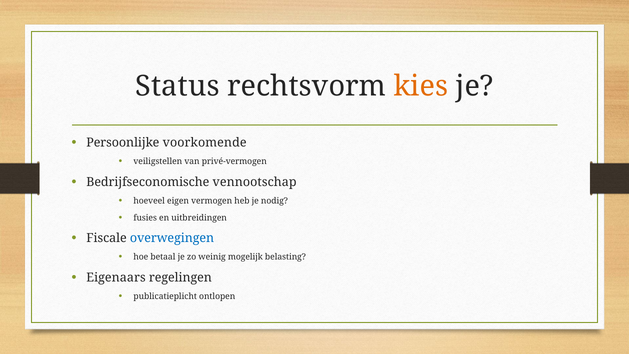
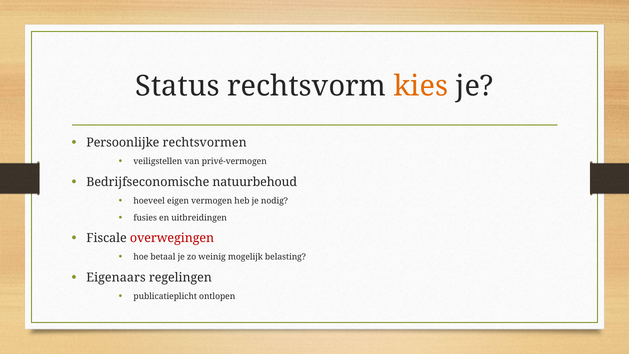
voorkomende: voorkomende -> rechtsvormen
vennootschap: vennootschap -> natuurbehoud
overwegingen colour: blue -> red
